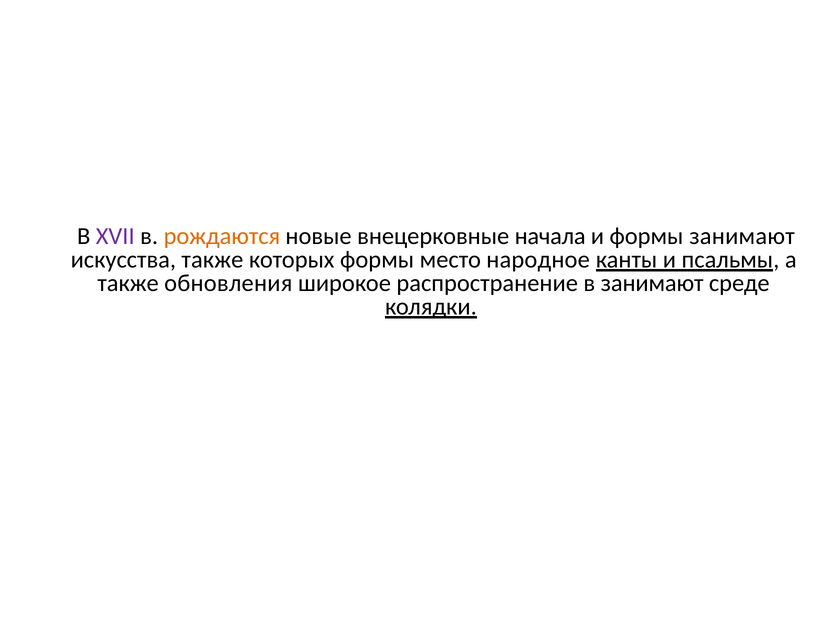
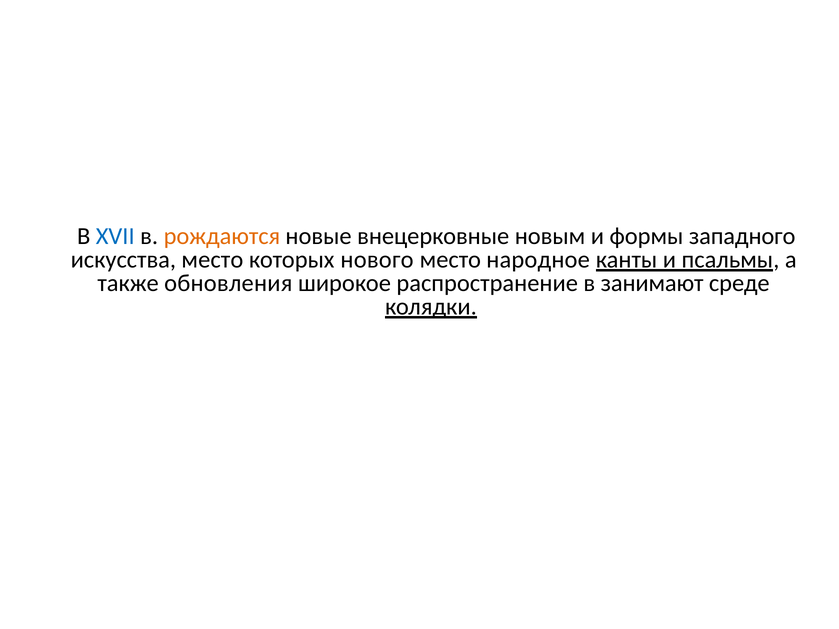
XVII colour: purple -> blue
начала: начала -> новым
формы занимают: занимают -> западного
искусства также: также -> место
которых формы: формы -> нового
